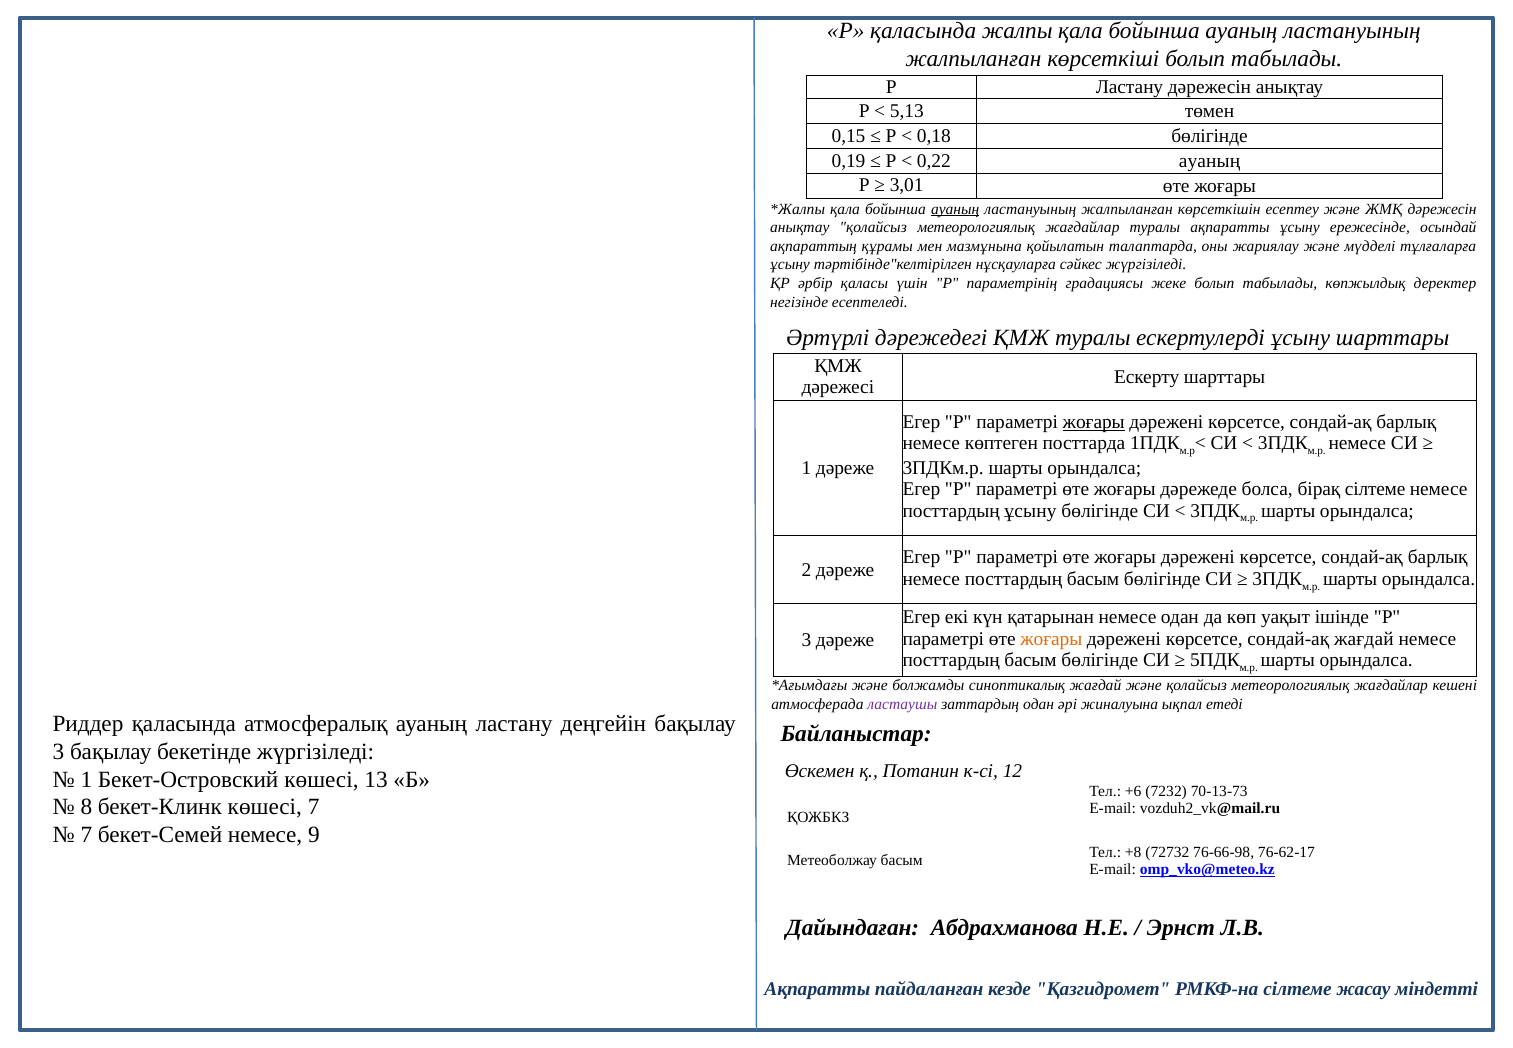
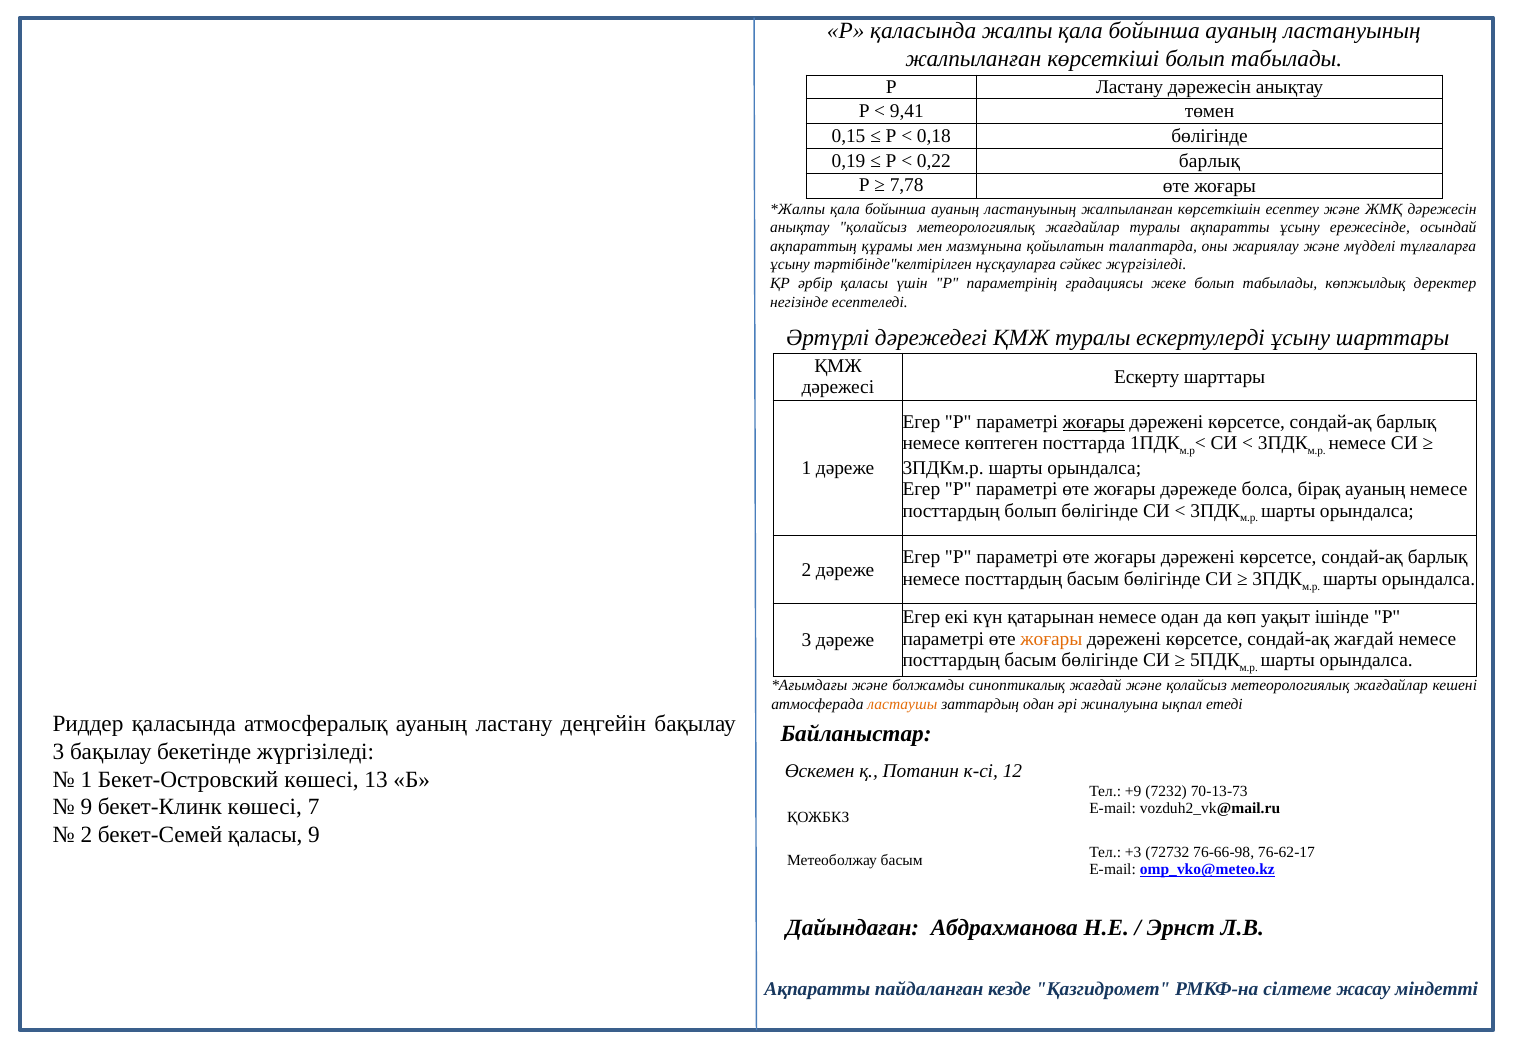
5,13: 5,13 -> 9,41
0,22 ауаның: ауаның -> барлық
3,01: 3,01 -> 7,78
ауаның at (955, 209) underline: present -> none
бірақ сілтеме: сілтеме -> ауаның
посттардың ұсыну: ұсыну -> болып
ластаушы colour: purple -> orange
+6: +6 -> +9
8 at (86, 807): 8 -> 9
7 at (86, 835): 7 -> 2
бекет-Семей немесе: немесе -> қаласы
+8: +8 -> +3
